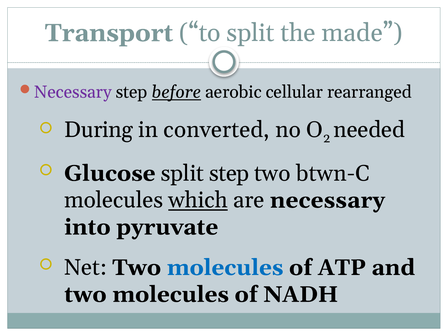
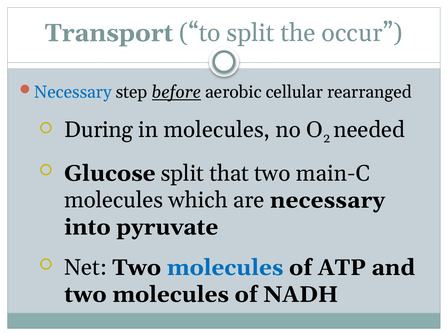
made: made -> occur
Necessary at (73, 92) colour: purple -> blue
in converted: converted -> molecules
split step: step -> that
btwn-C: btwn-C -> main-C
which underline: present -> none
